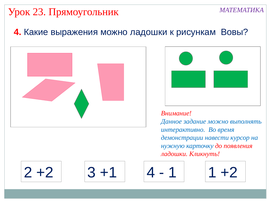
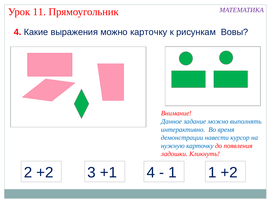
23: 23 -> 11
можно ладошки: ладошки -> карточку
